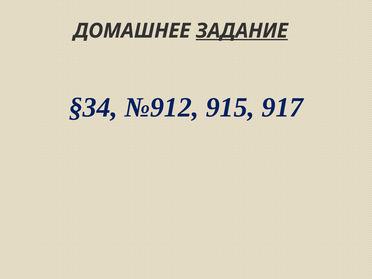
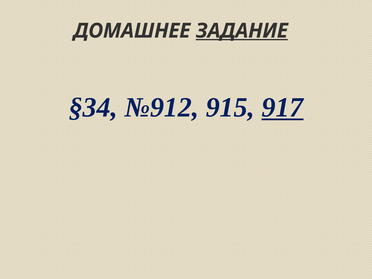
917 underline: none -> present
